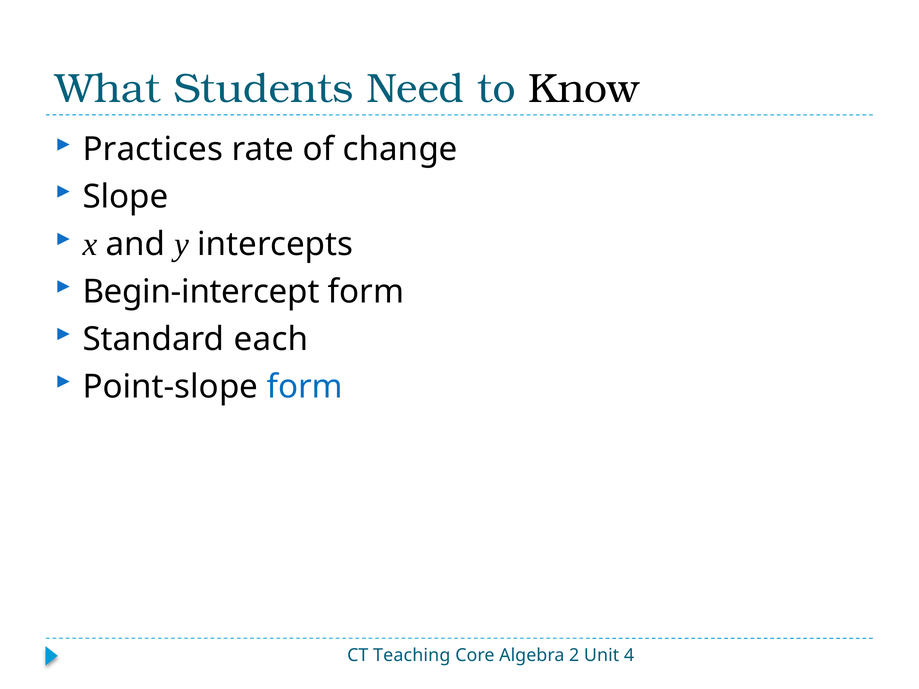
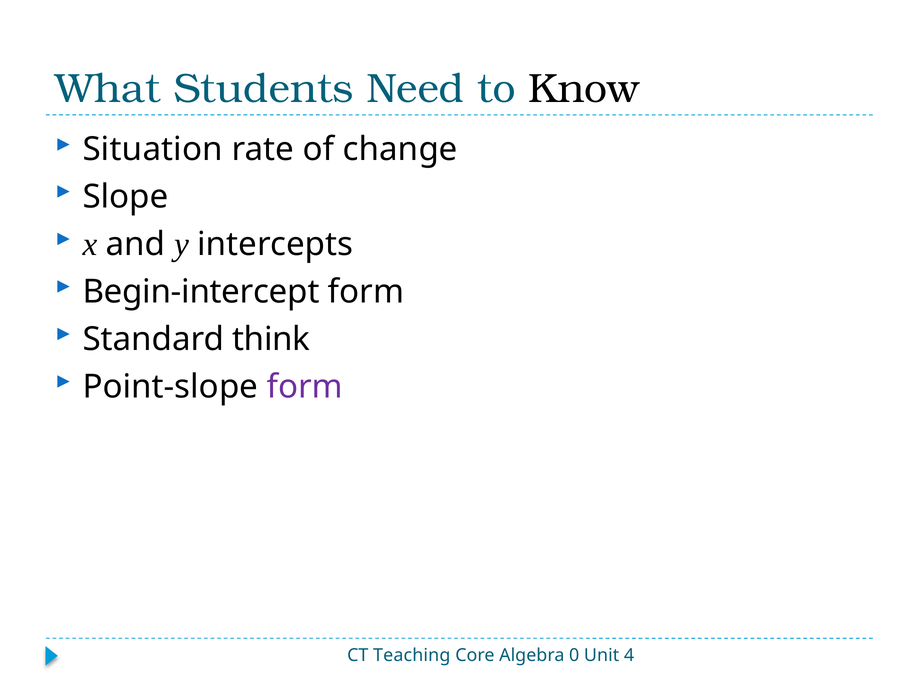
Practices: Practices -> Situation
each: each -> think
form at (305, 387) colour: blue -> purple
2: 2 -> 0
